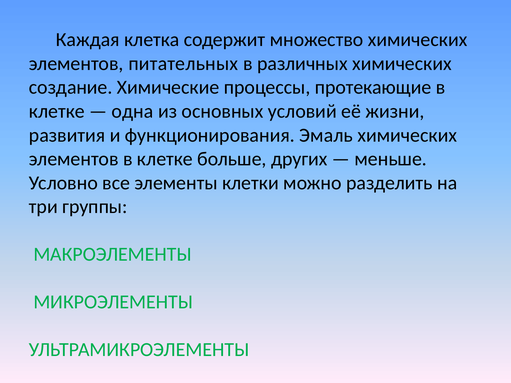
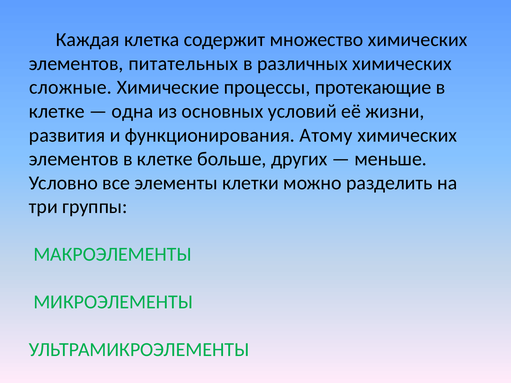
создание: создание -> сложные
Эмаль: Эмаль -> Атому
